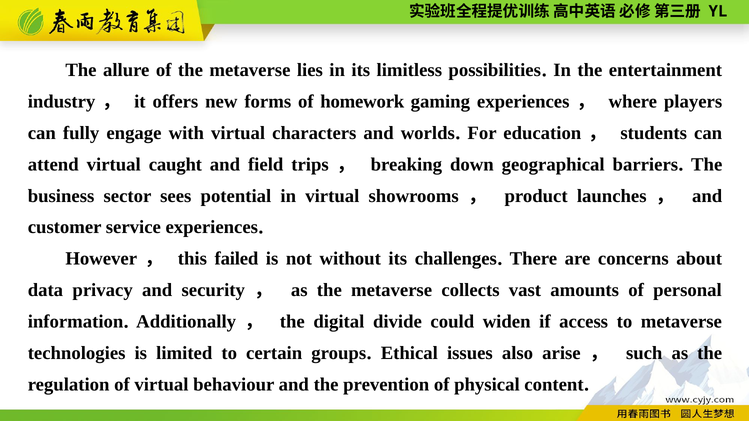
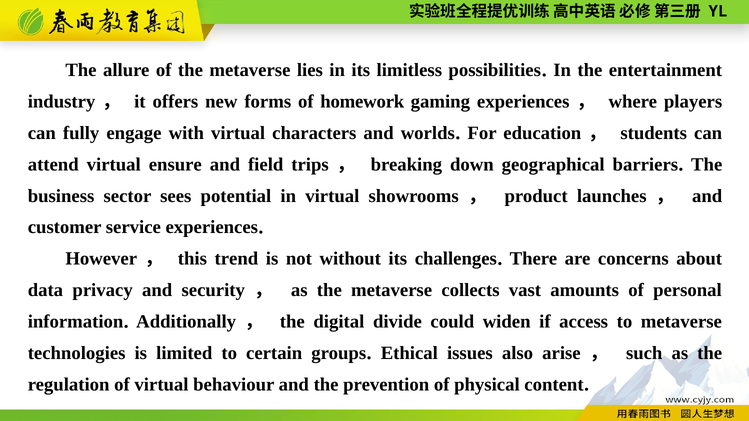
caught: caught -> ensure
failed: failed -> trend
